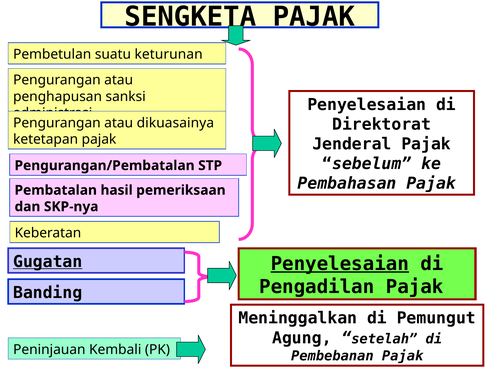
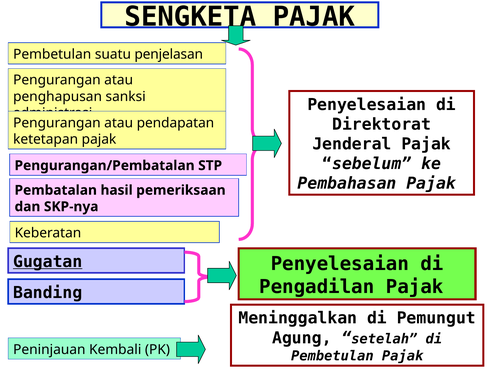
keturunan: keturunan -> penjelasan
dikuasainya: dikuasainya -> pendapatan
Penyelesaian at (340, 264) underline: present -> none
Pembebanan at (332, 356): Pembebanan -> Pembetulan
